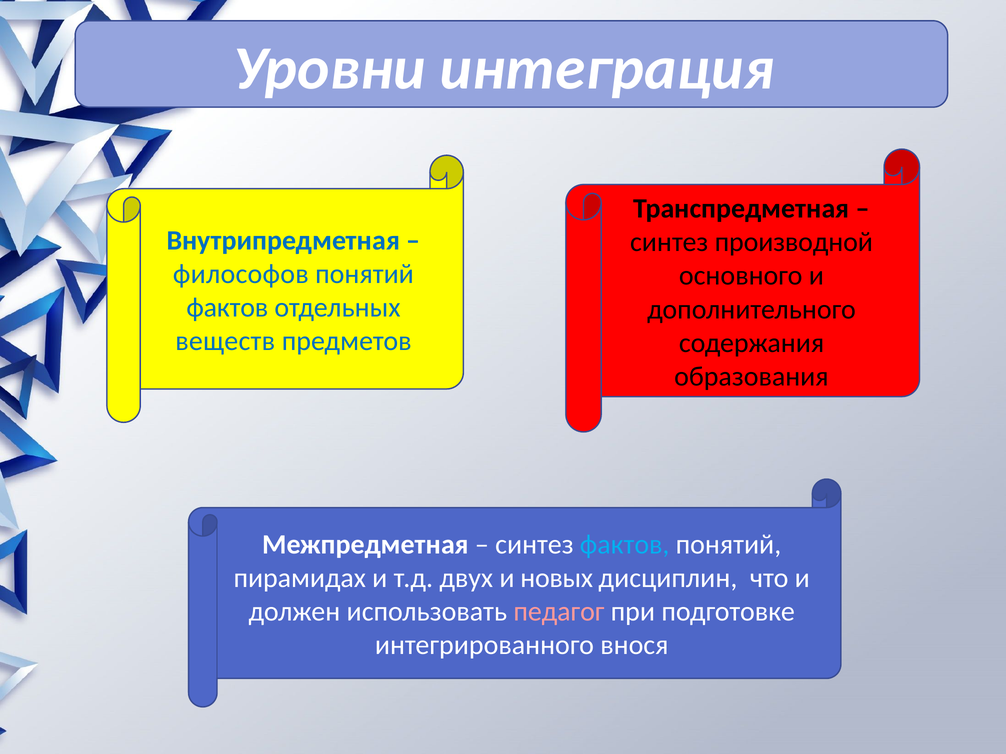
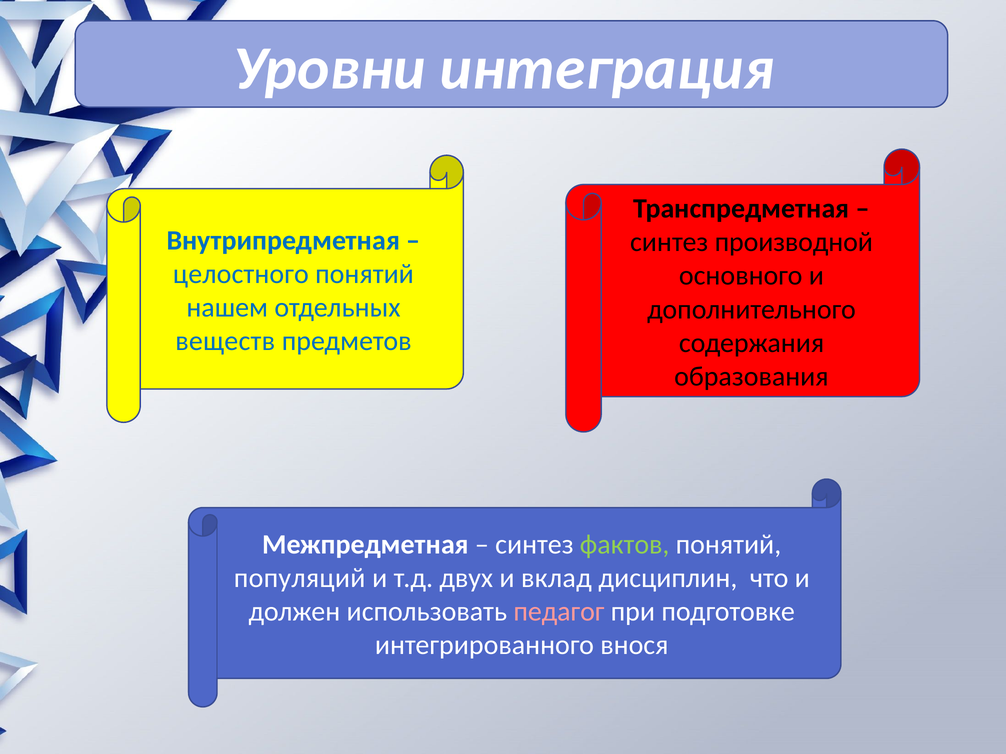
философов: философов -> целостного
фактов at (227, 308): фактов -> нашем
фактов at (625, 545) colour: light blue -> light green
пирамидах: пирамидах -> популяций
новых: новых -> вклад
